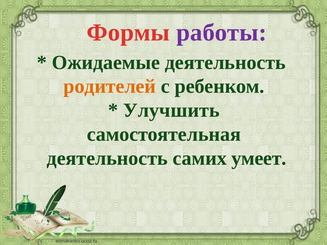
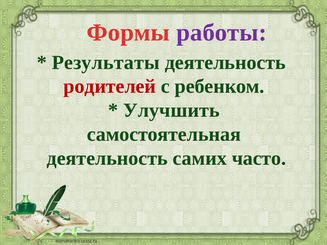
Ожидаемые: Ожидаемые -> Результаты
родителей colour: orange -> red
умеет: умеет -> часто
